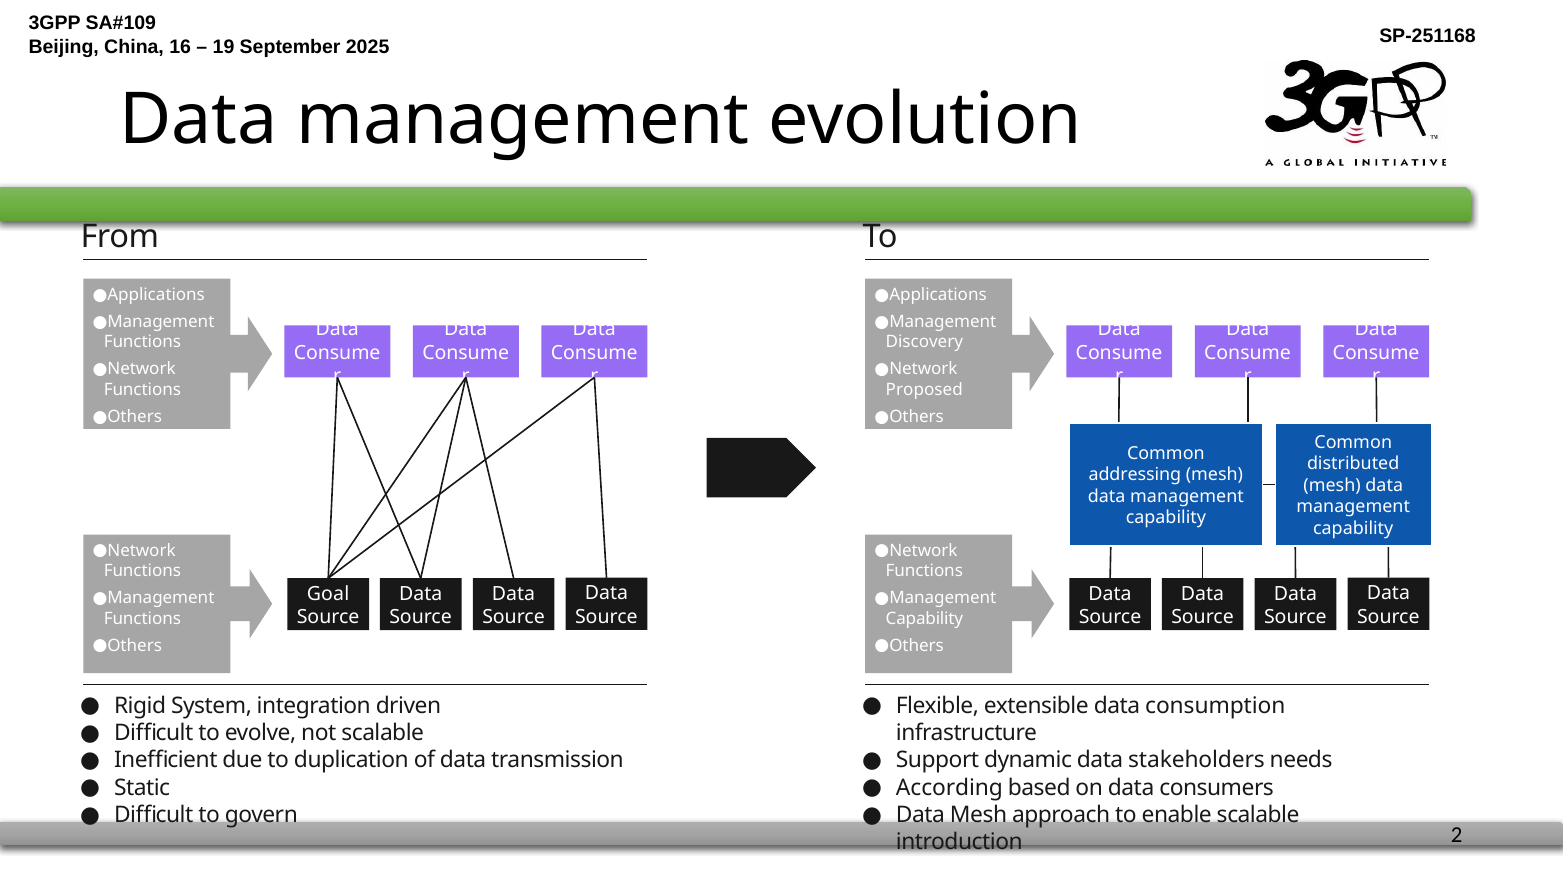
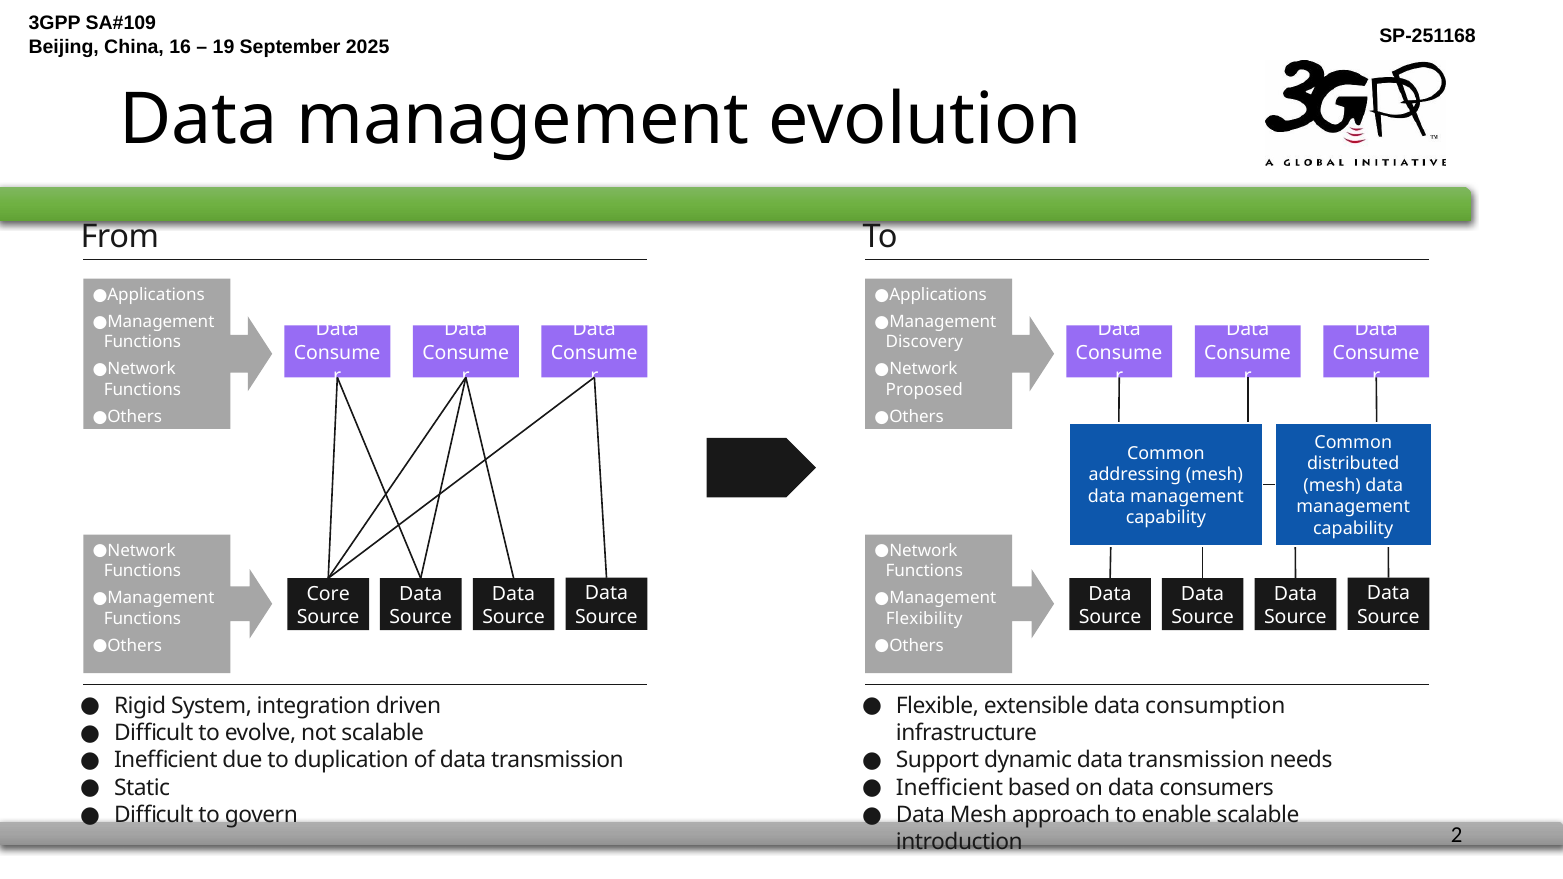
Goal: Goal -> Core
Capability at (924, 619): Capability -> Flexibility
dynamic data stakeholders: stakeholders -> transmission
According at (949, 788): According -> Inefficient
